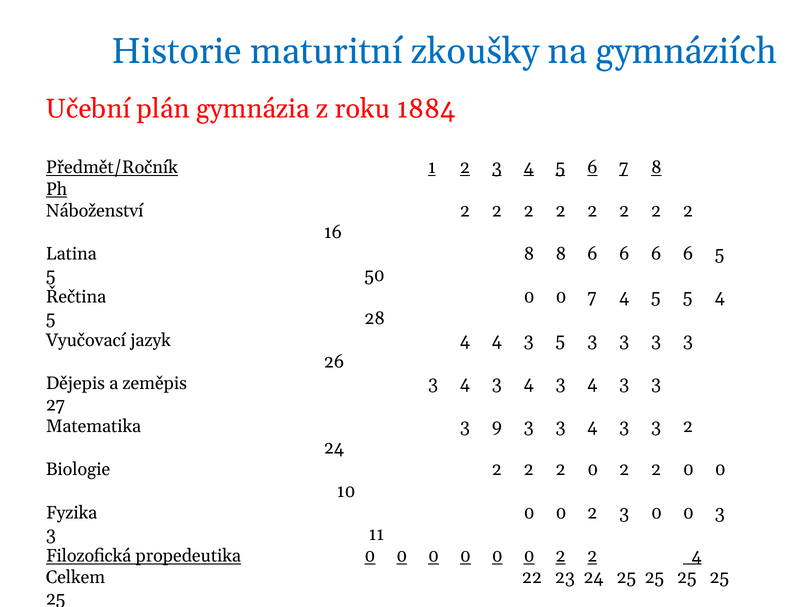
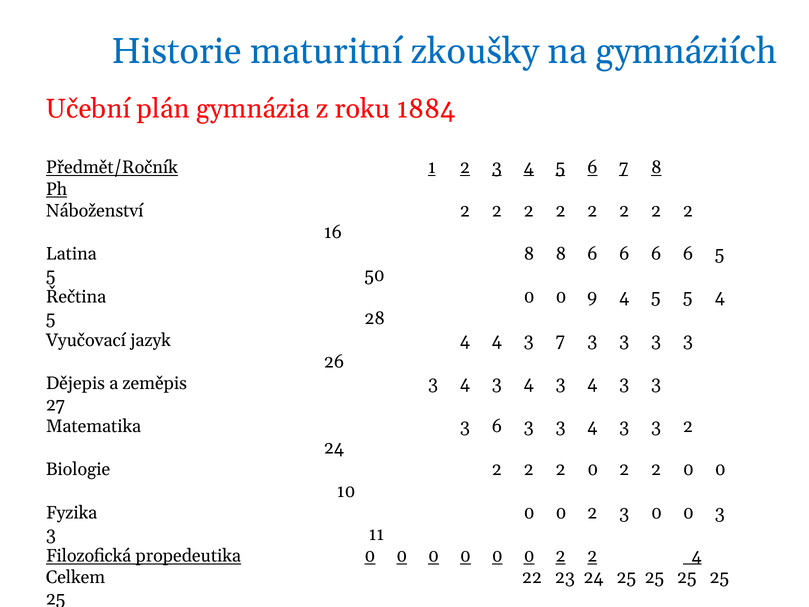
0 7: 7 -> 9
3 5: 5 -> 7
3 9: 9 -> 6
